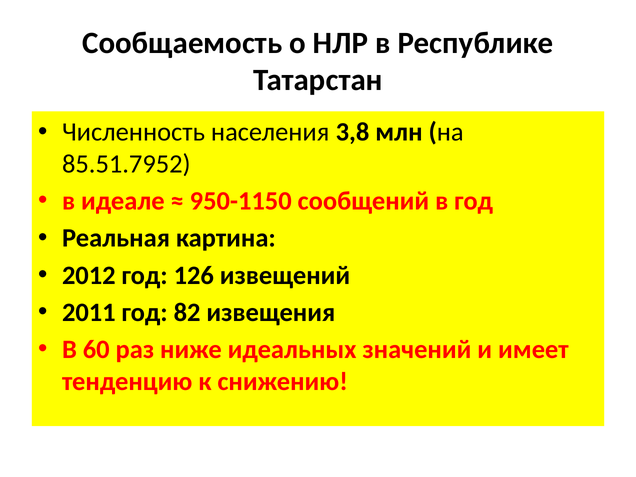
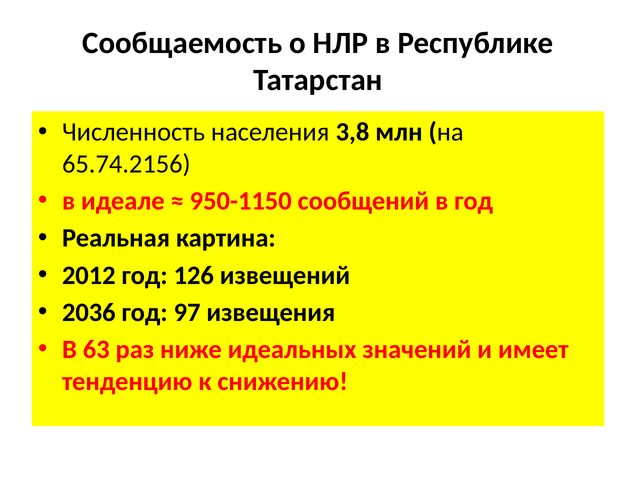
85.51.7952: 85.51.7952 -> 65.74.2156
2011: 2011 -> 2036
82: 82 -> 97
60: 60 -> 63
